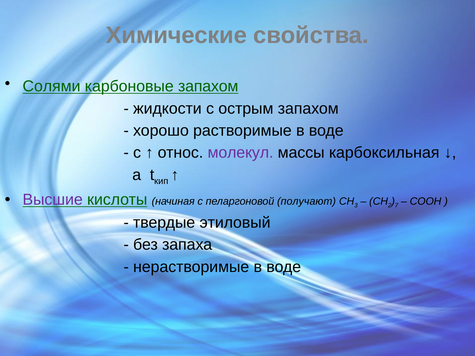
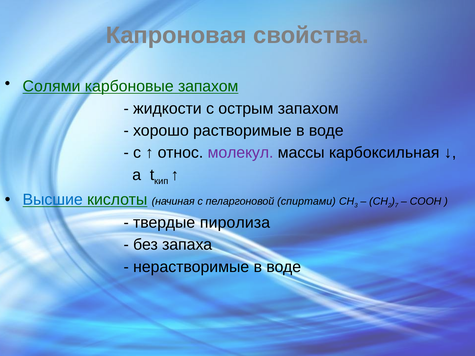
Химические: Химические -> Капроновая
Высшие colour: purple -> blue
получают: получают -> спиртами
этиловый: этиловый -> пиролиза
